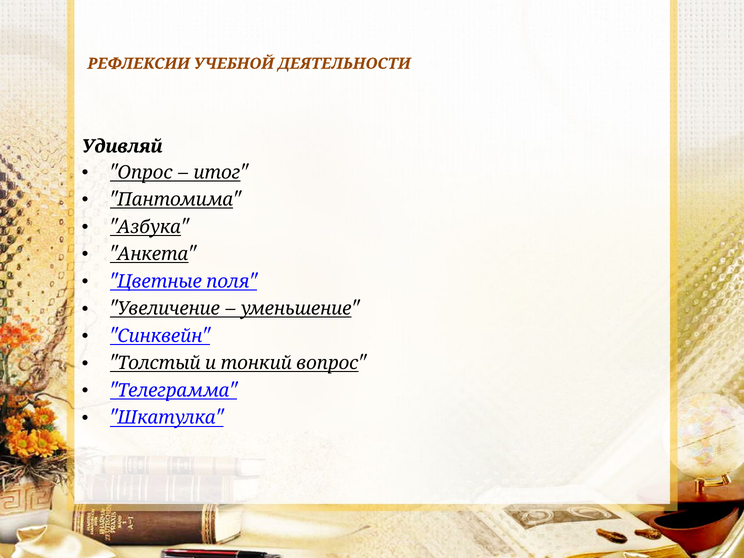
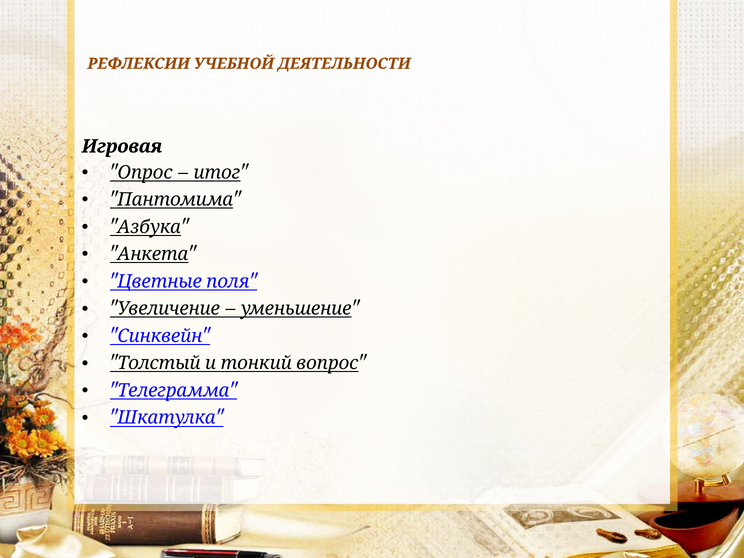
Удивляй: Удивляй -> Игровая
